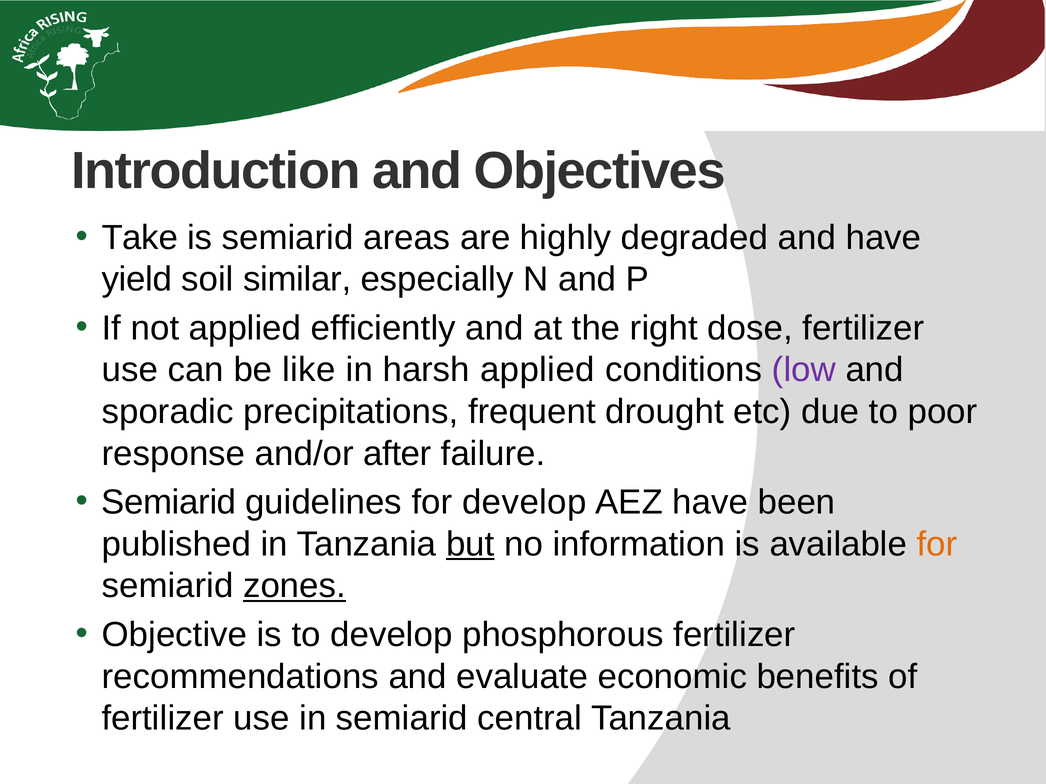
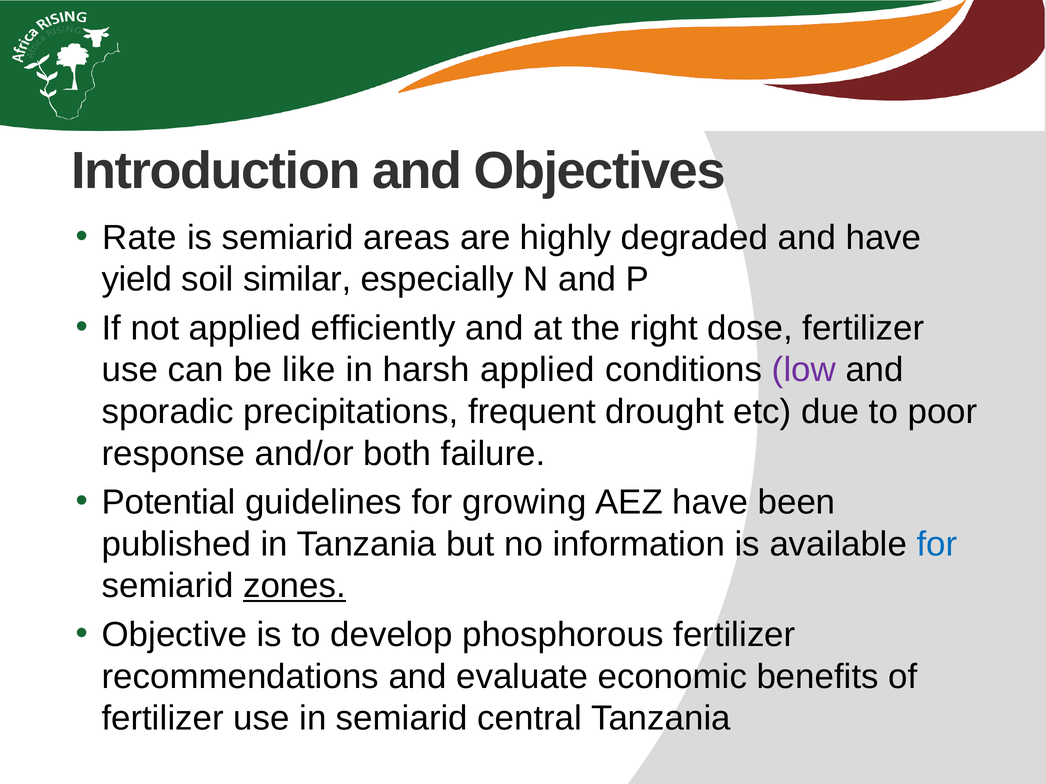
Take: Take -> Rate
after: after -> both
Semiarid at (169, 503): Semiarid -> Potential
for develop: develop -> growing
but underline: present -> none
for at (937, 545) colour: orange -> blue
